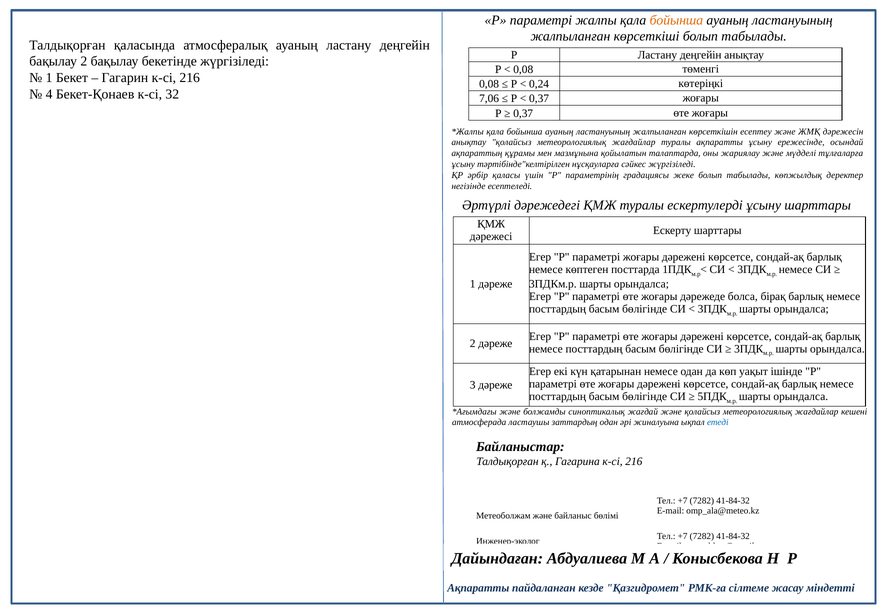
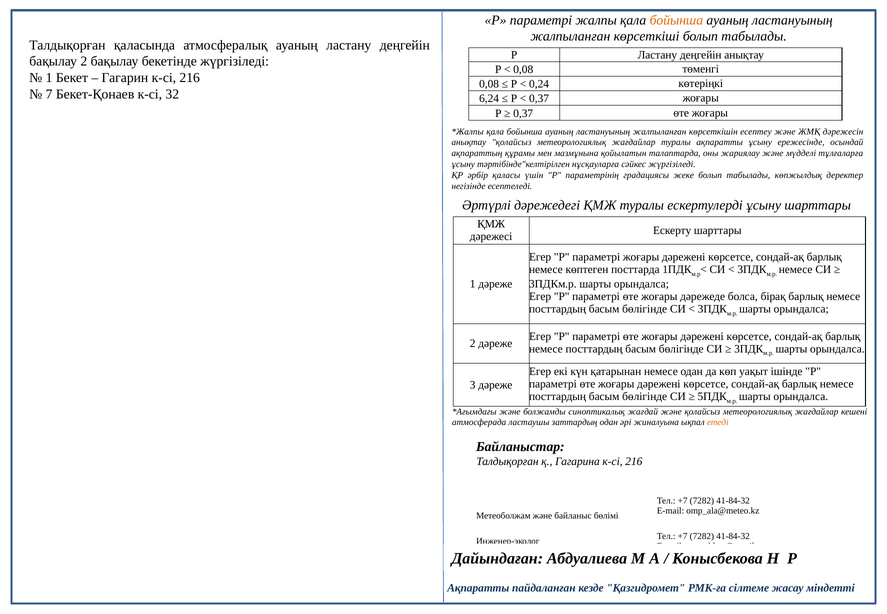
4: 4 -> 7
7,06: 7,06 -> 6,24
етеді colour: blue -> orange
